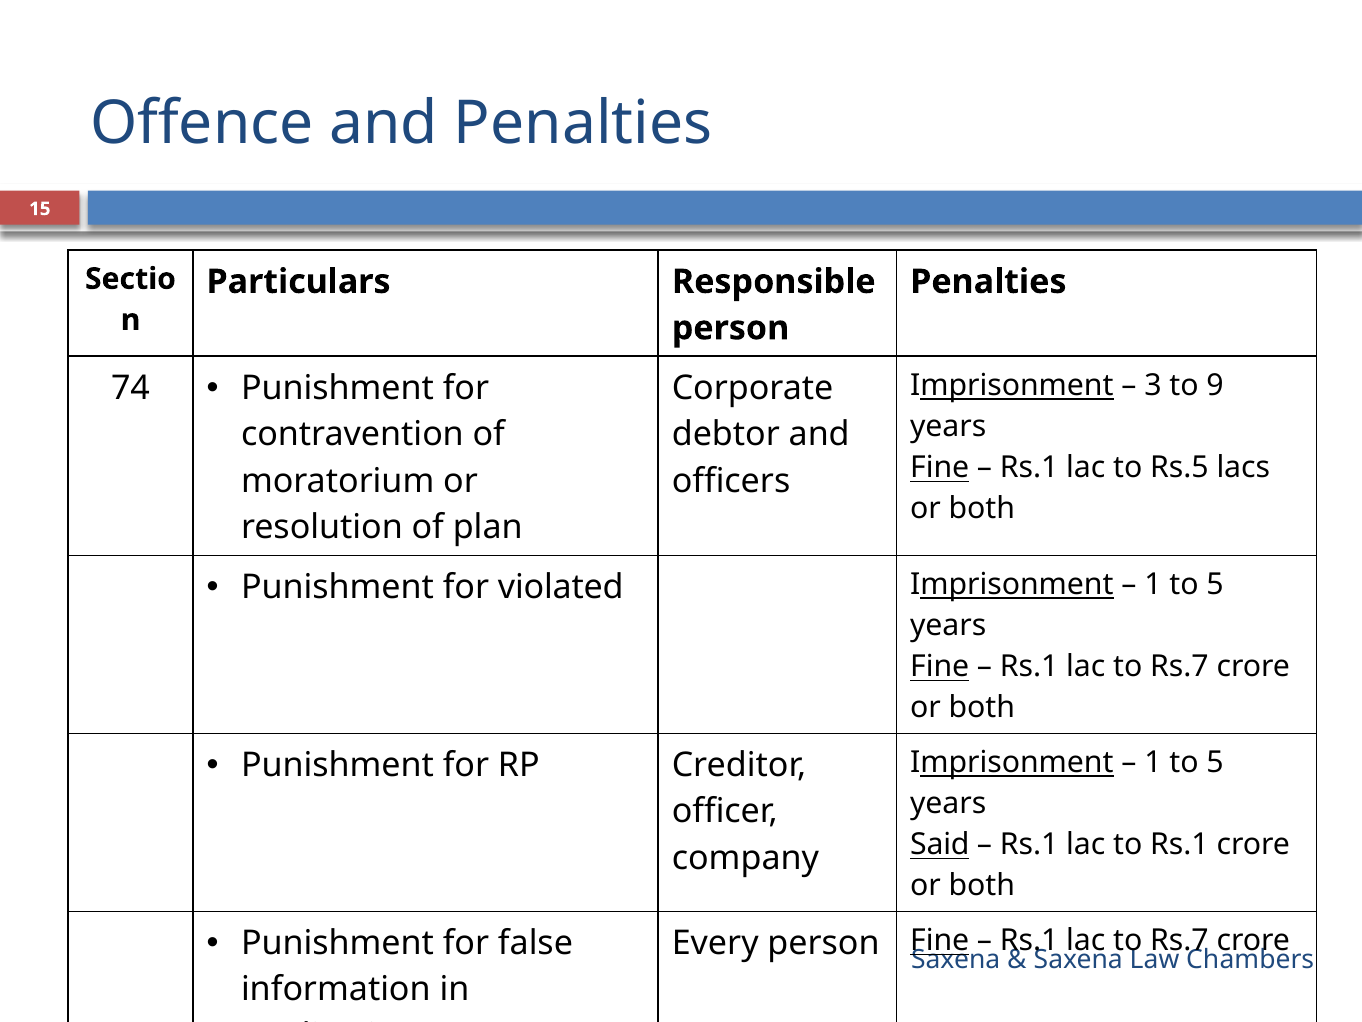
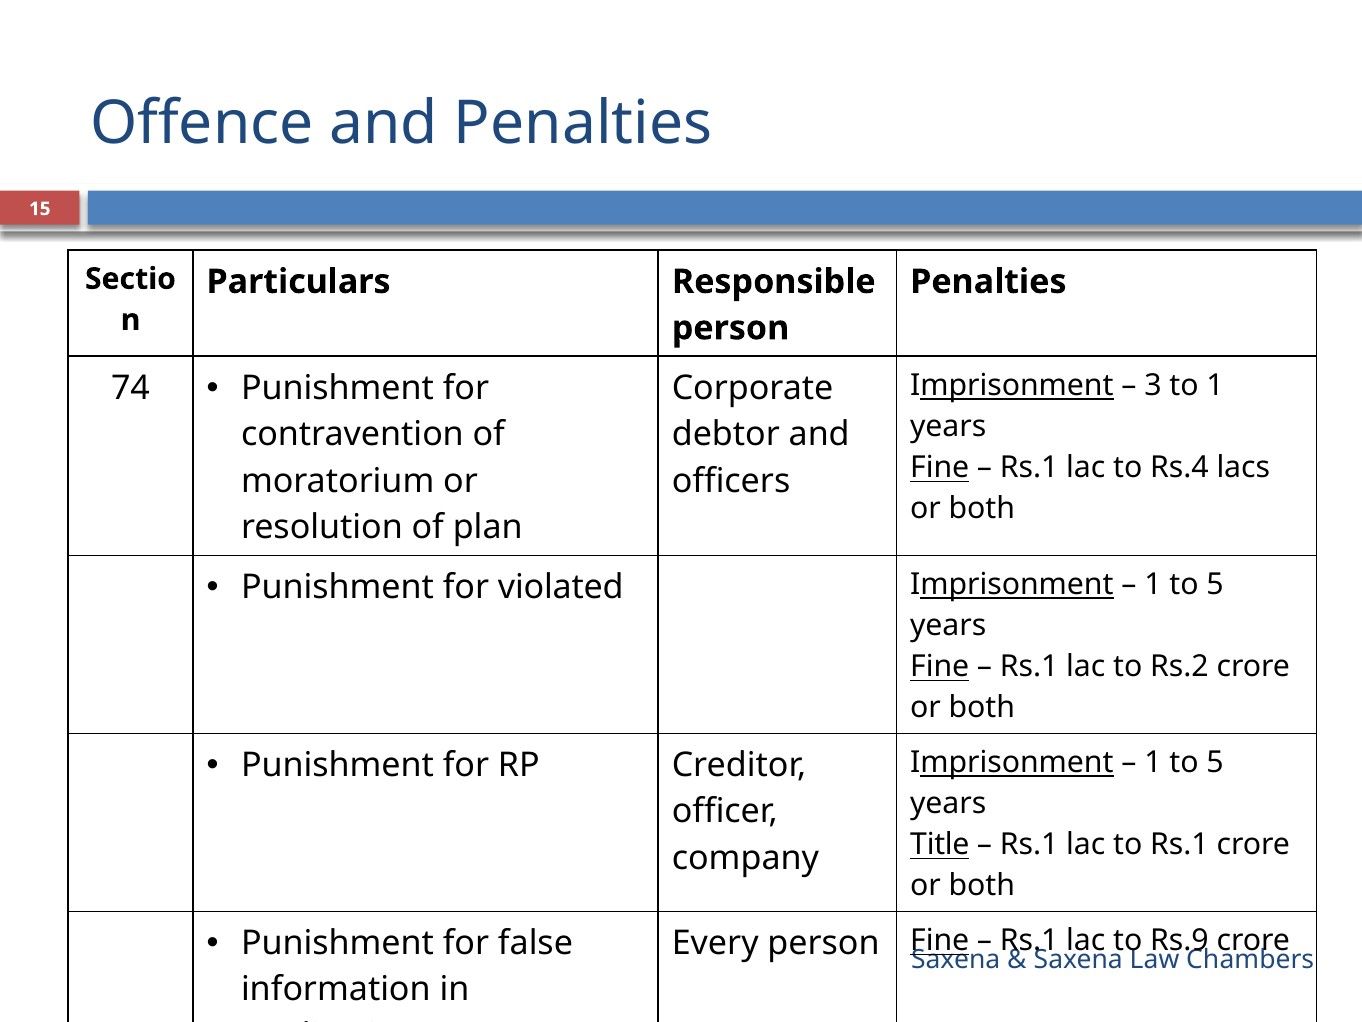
to 9: 9 -> 1
Rs.5: Rs.5 -> Rs.4
Rs.7 at (1179, 666): Rs.7 -> Rs.2
Said: Said -> Title
Rs.7 at (1179, 940): Rs.7 -> Rs.9
